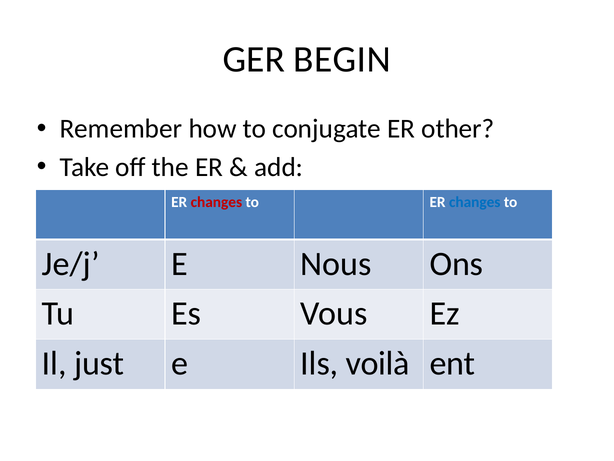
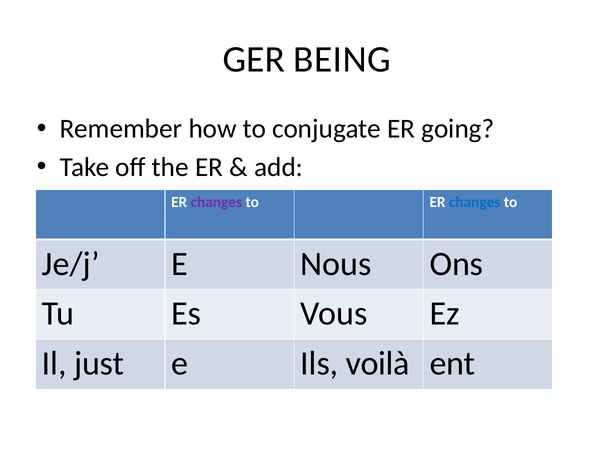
BEGIN: BEGIN -> BEING
other: other -> going
changes at (216, 202) colour: red -> purple
